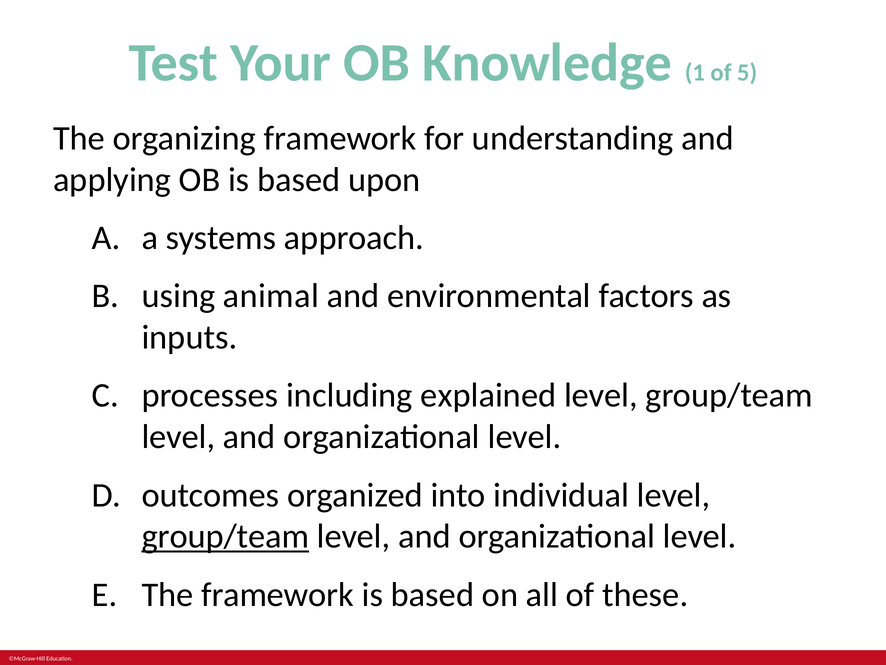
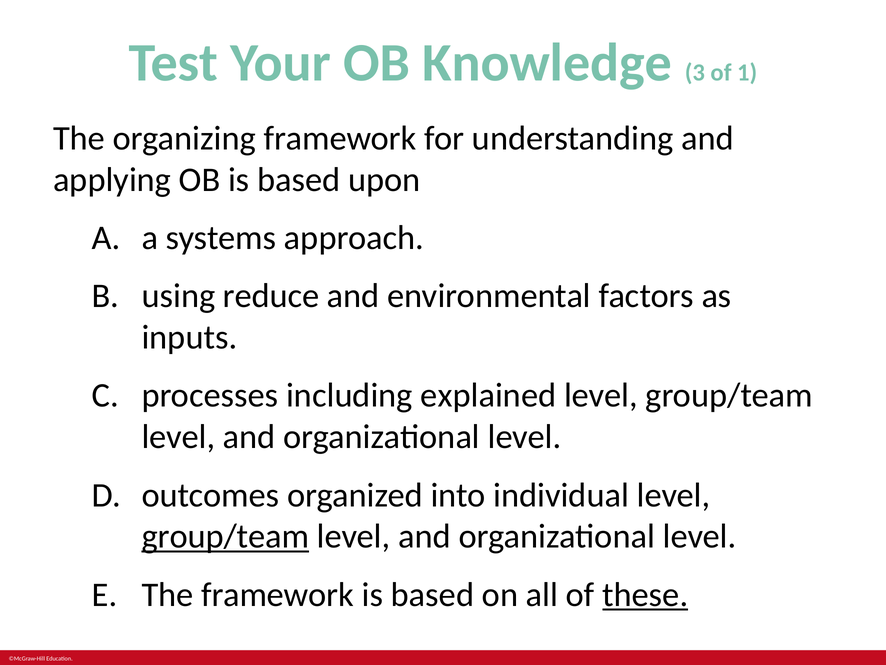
1: 1 -> 3
5: 5 -> 1
animal: animal -> reduce
these underline: none -> present
